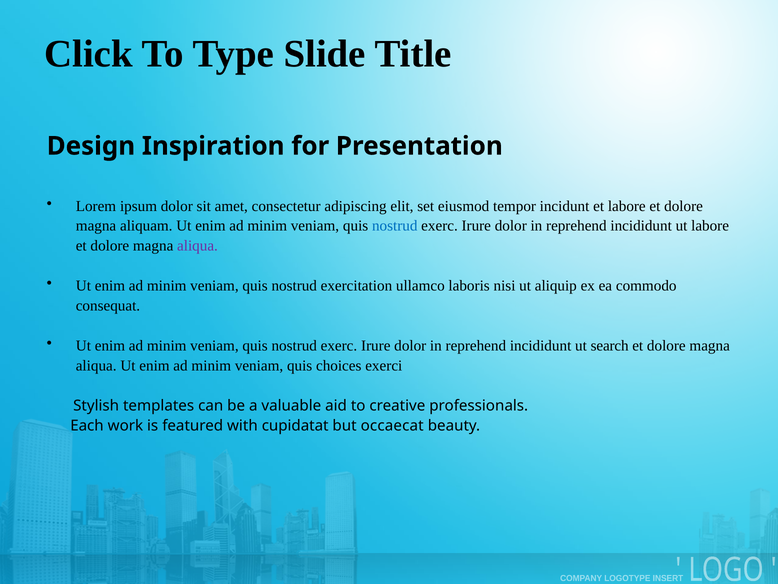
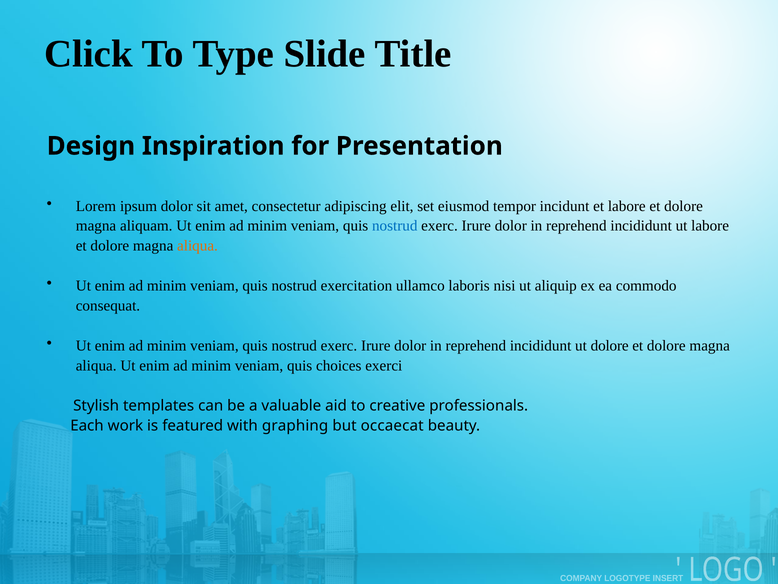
aliqua at (197, 246) colour: purple -> orange
ut search: search -> dolore
cupidatat: cupidatat -> graphing
